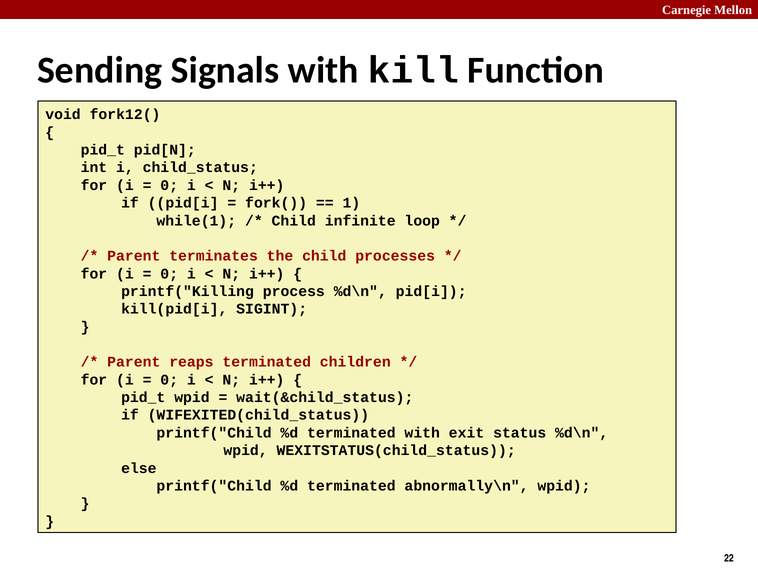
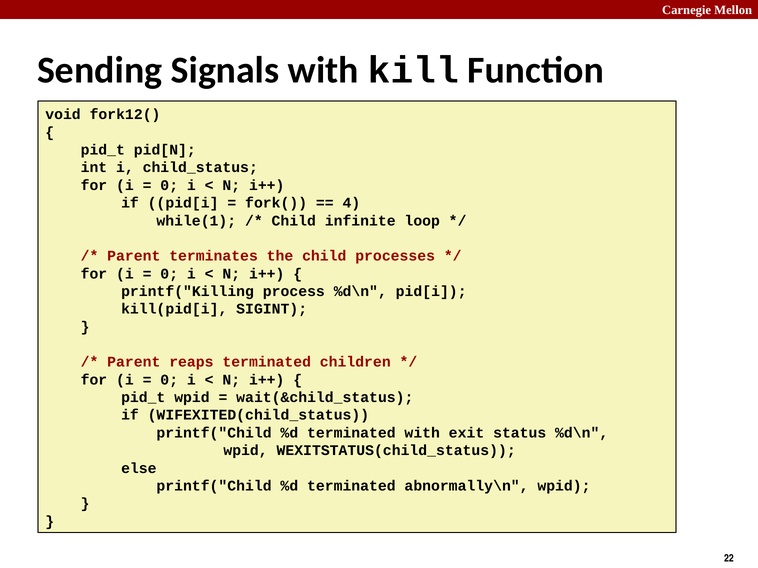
1: 1 -> 4
